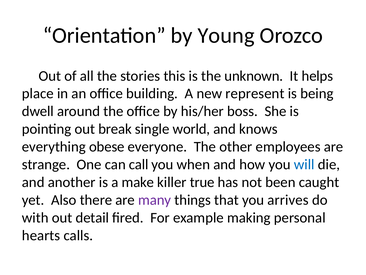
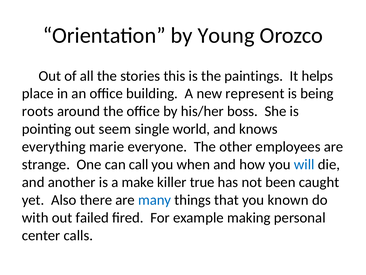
unknown: unknown -> paintings
dwell: dwell -> roots
break: break -> seem
obese: obese -> marie
many colour: purple -> blue
arrives: arrives -> known
detail: detail -> failed
hearts: hearts -> center
